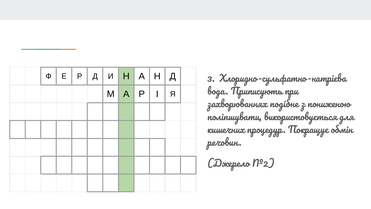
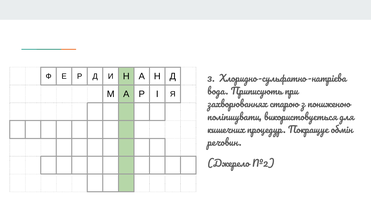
подібне: подібне -> старою
